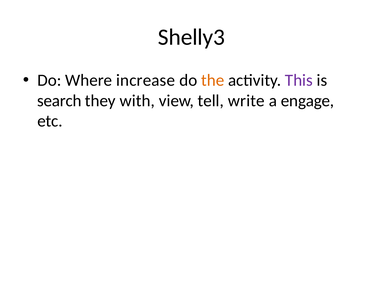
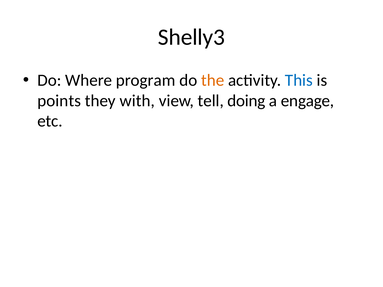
increase: increase -> program
This colour: purple -> blue
search: search -> points
write: write -> doing
